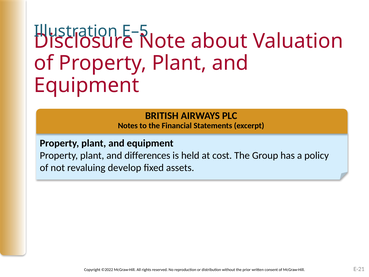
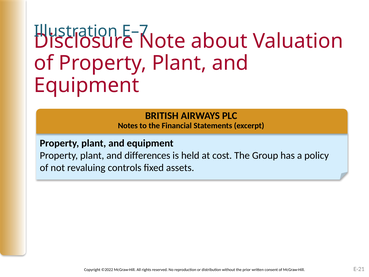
E–5: E–5 -> E–7
develop: develop -> controls
